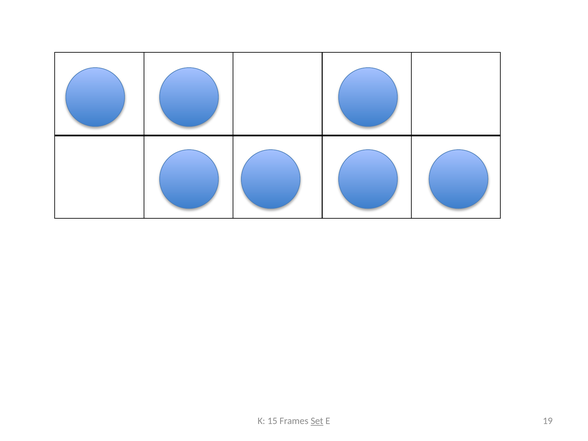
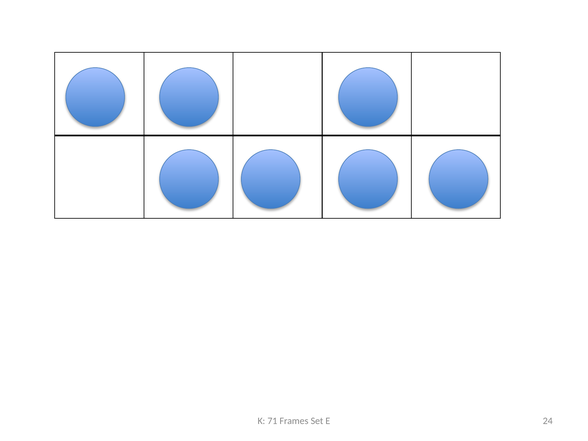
15: 15 -> 71
Set underline: present -> none
19: 19 -> 24
